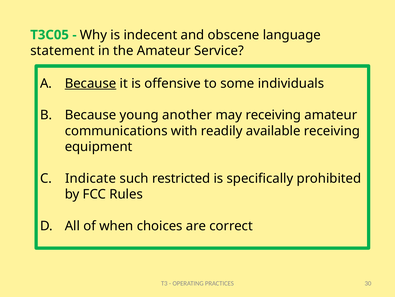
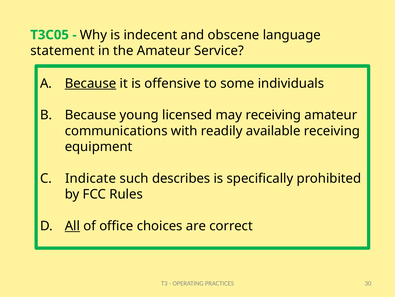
another: another -> licensed
restricted: restricted -> describes
All underline: none -> present
when: when -> office
